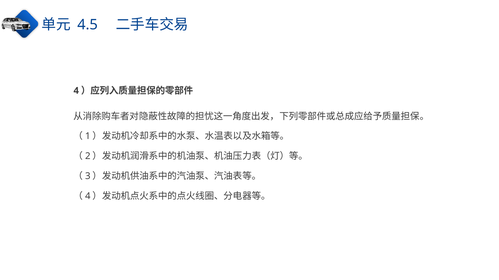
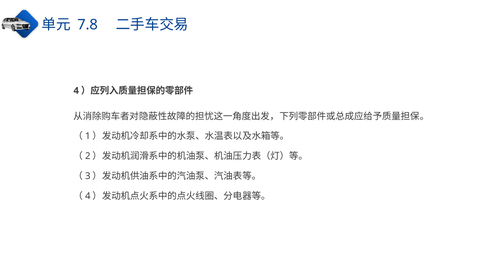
4.5: 4.5 -> 7.8
